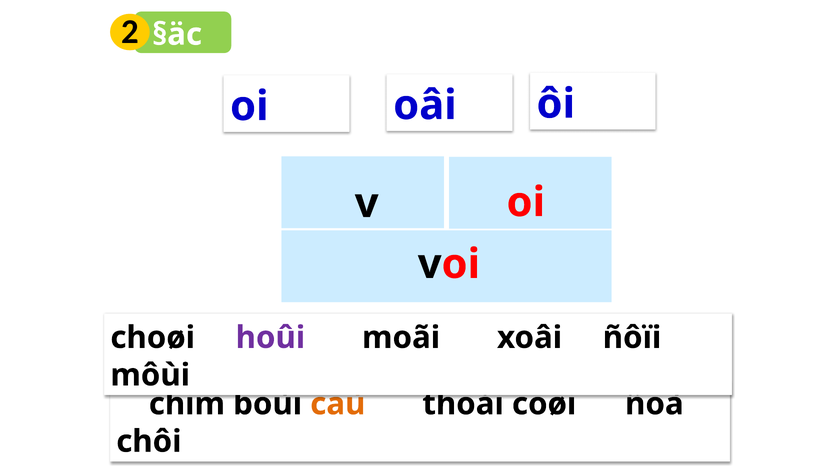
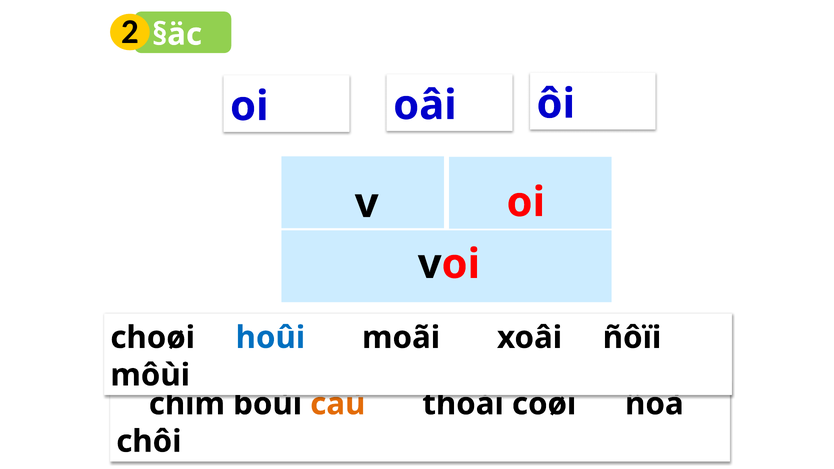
hoûi colour: purple -> blue
